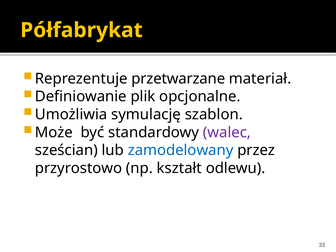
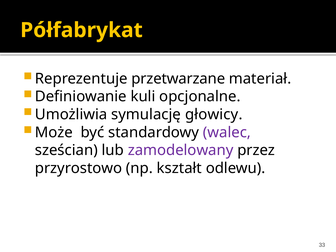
plik: plik -> kuli
szablon: szablon -> głowicy
zamodelowany colour: blue -> purple
